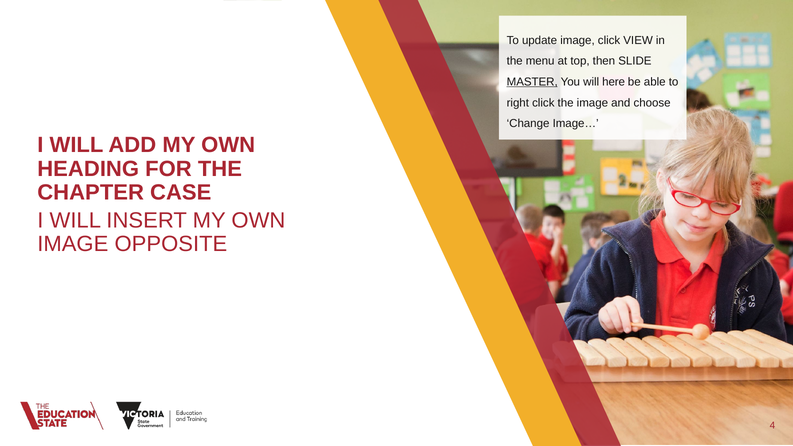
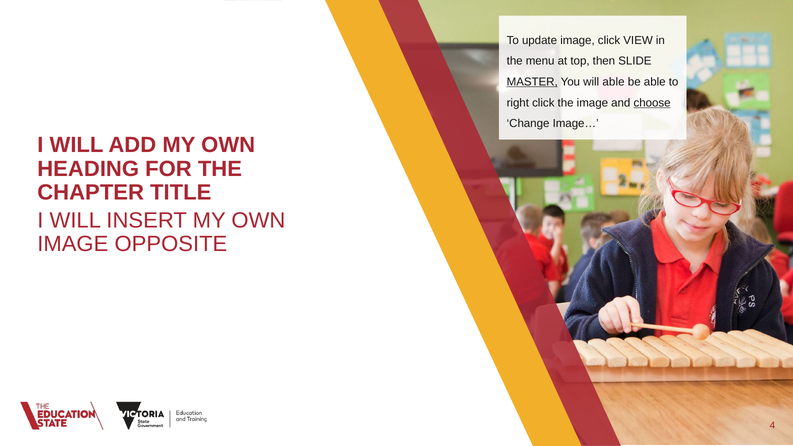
will here: here -> able
choose underline: none -> present
CASE: CASE -> TITLE
